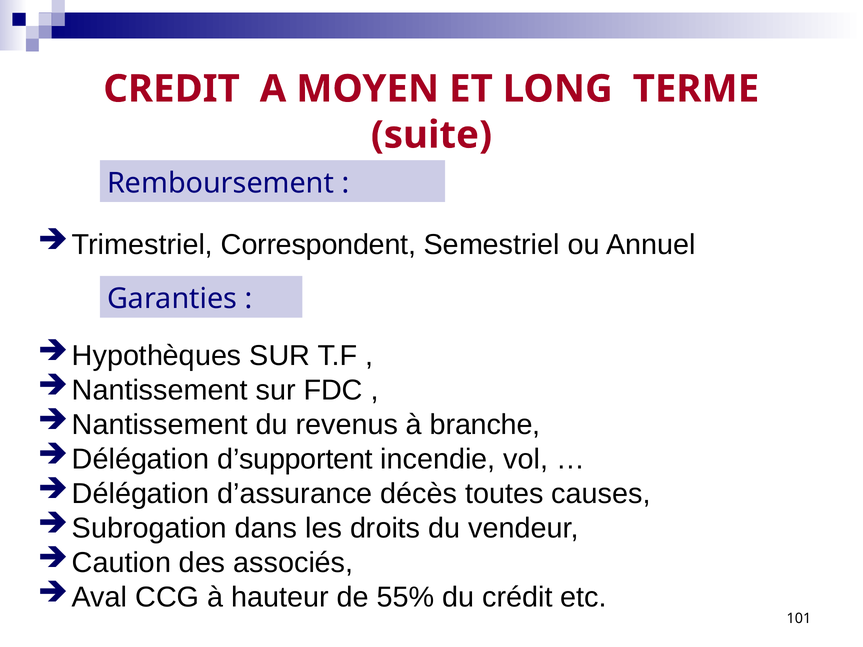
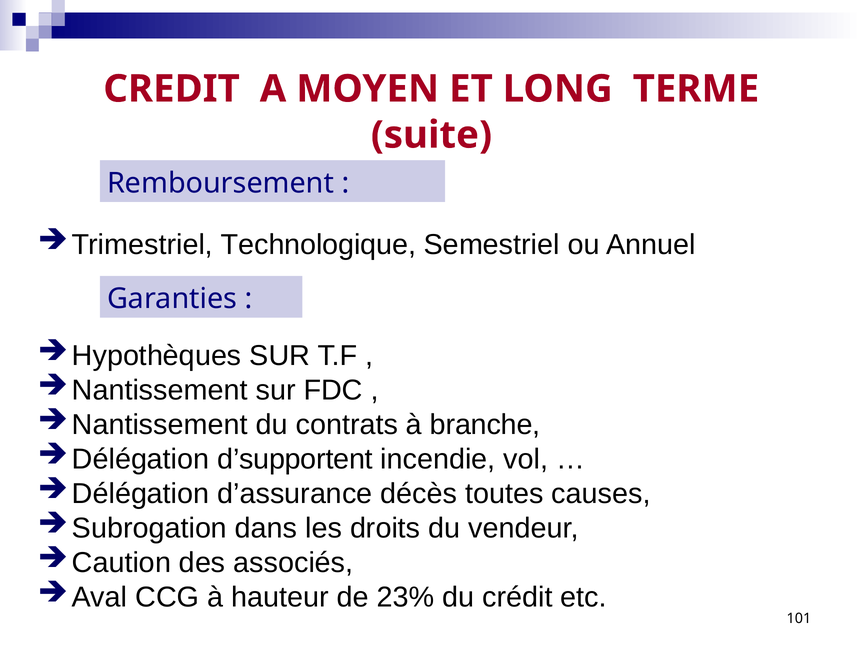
Correspondent: Correspondent -> Technologique
revenus: revenus -> contrats
55%: 55% -> 23%
